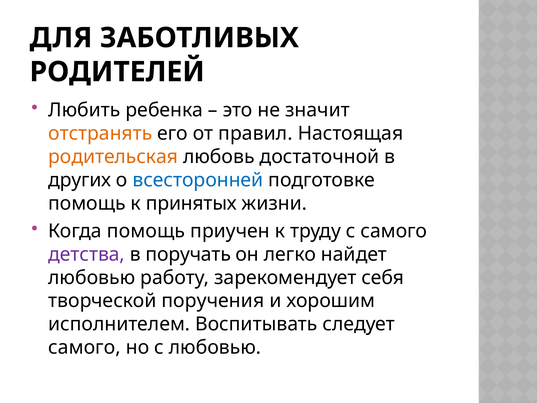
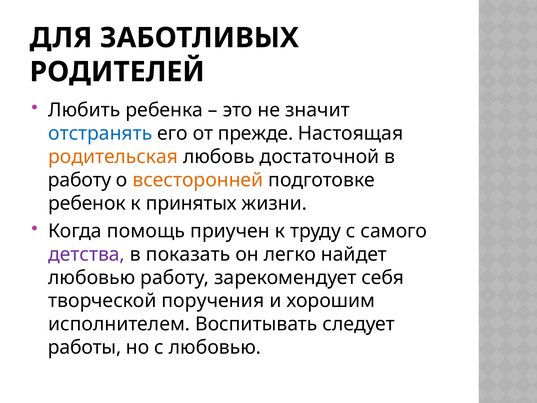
отстранять colour: orange -> blue
правил: правил -> прежде
других at (80, 180): других -> работу
всесторонней colour: blue -> orange
помощь at (87, 203): помощь -> ребенок
поручать: поручать -> показать
самого at (84, 347): самого -> работы
